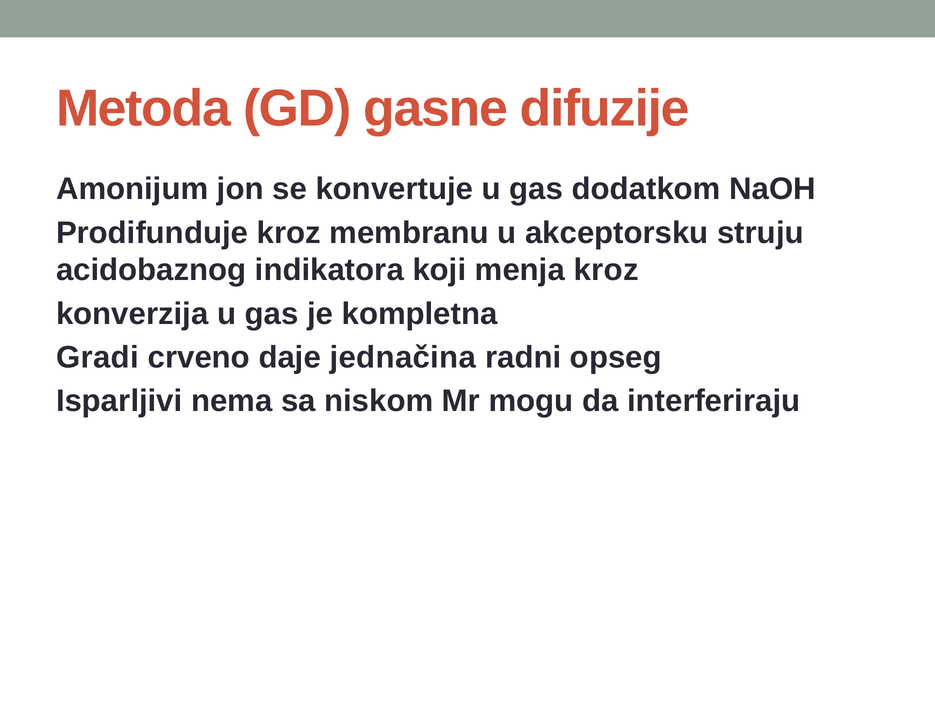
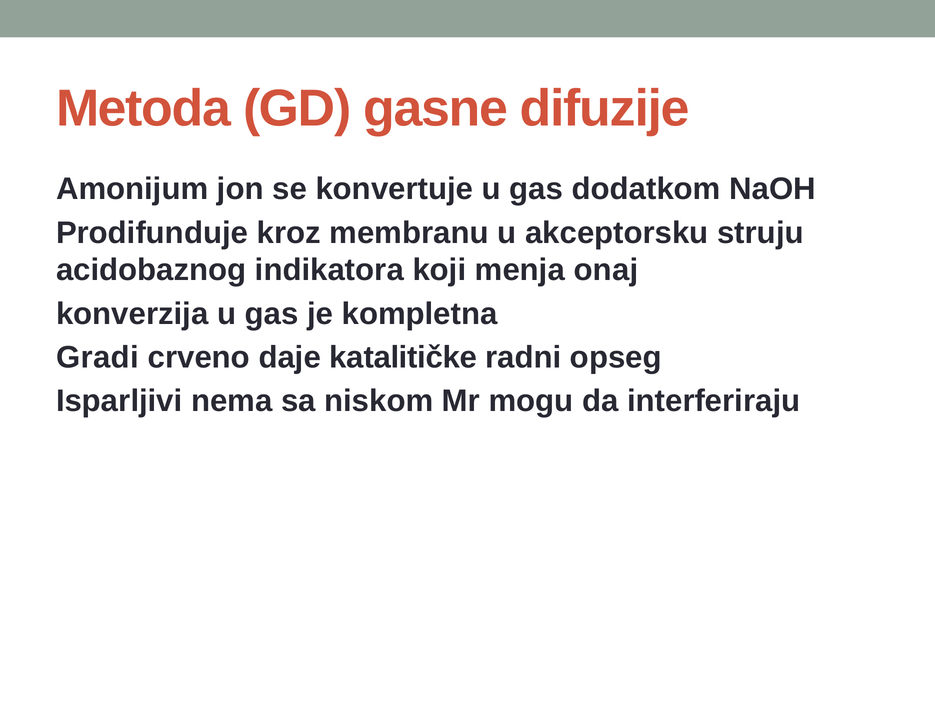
menja kroz: kroz -> onaj
jednačina: jednačina -> katalitičke
